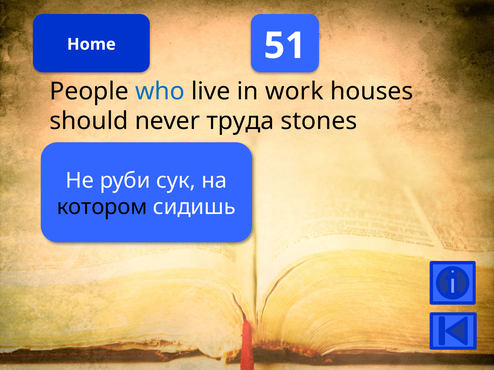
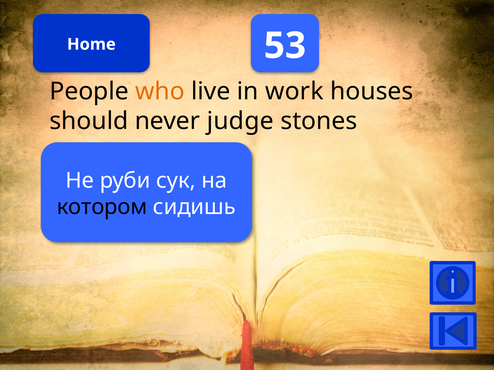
51: 51 -> 53
who colour: blue -> orange
труда: труда -> judge
